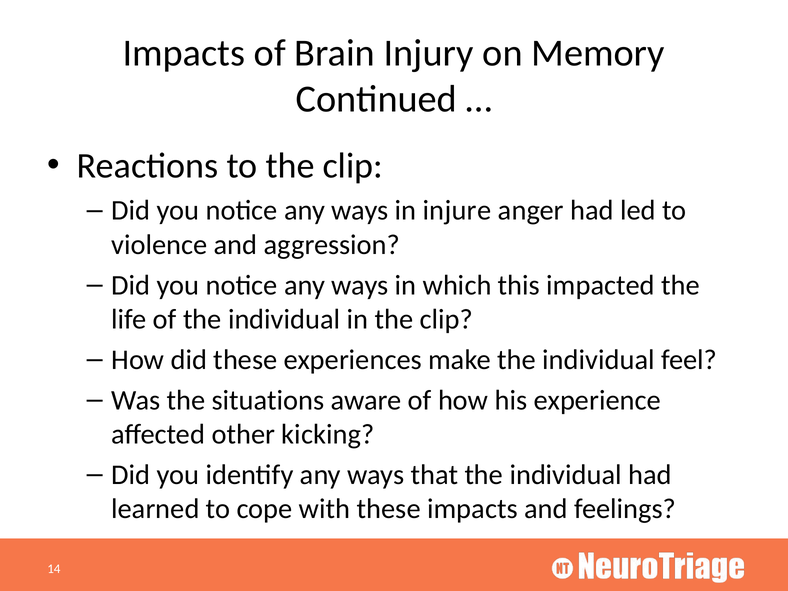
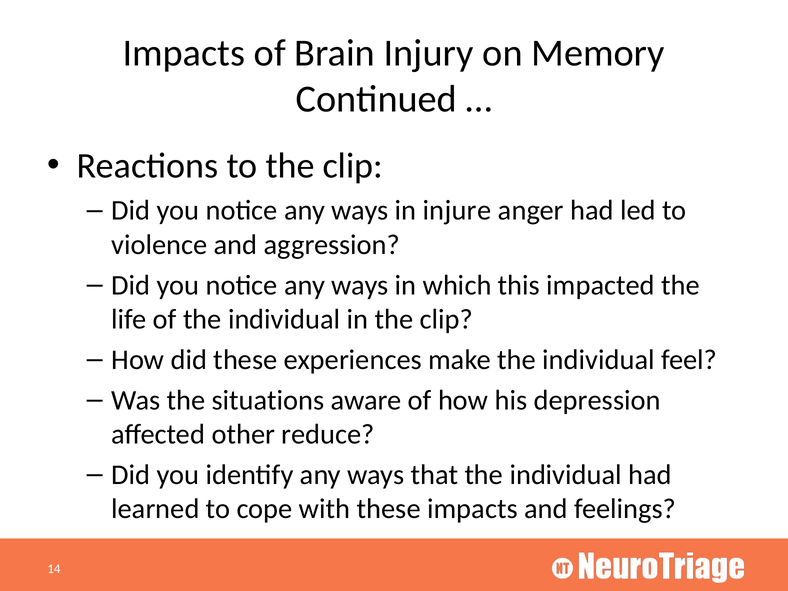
experience: experience -> depression
kicking: kicking -> reduce
